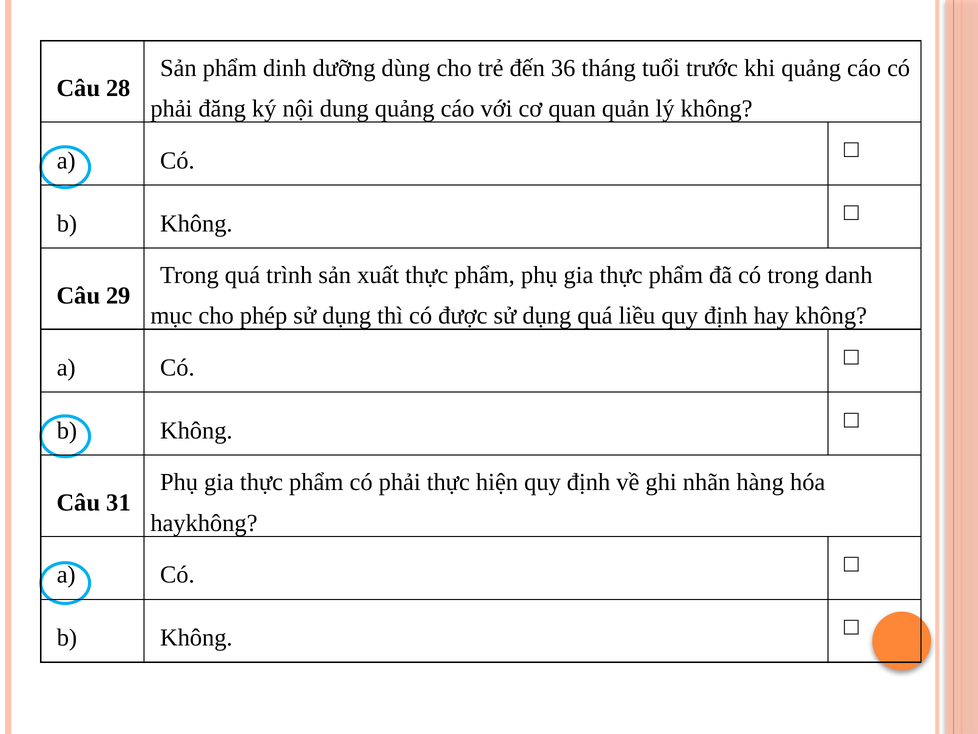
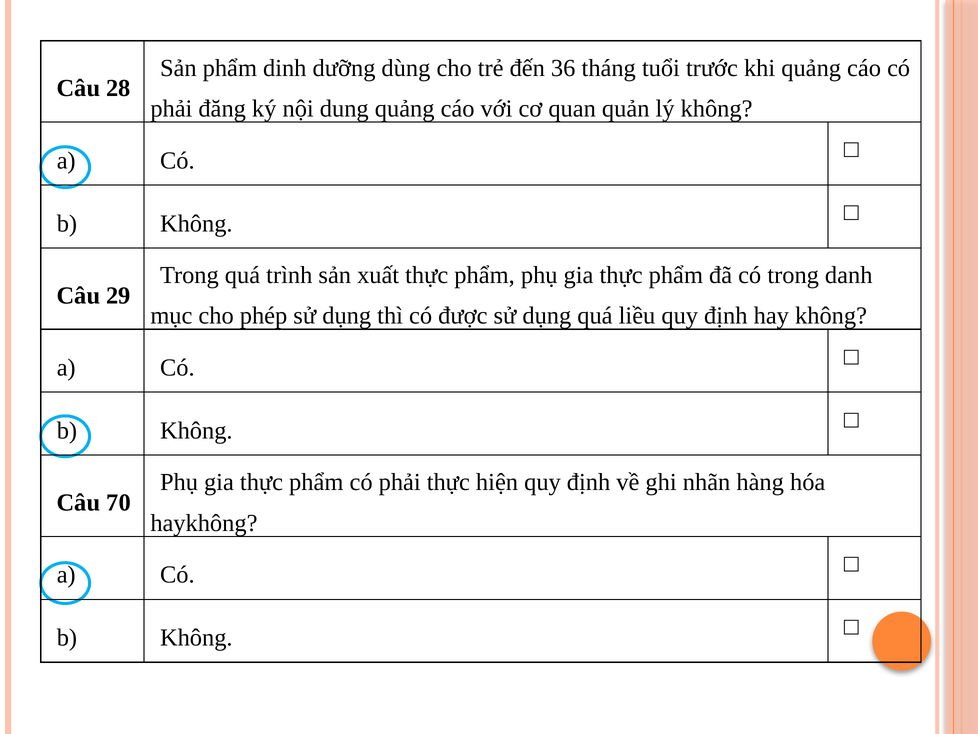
31: 31 -> 70
